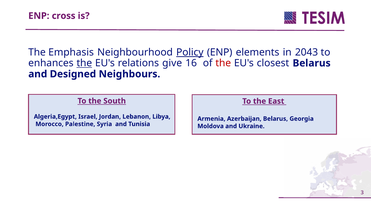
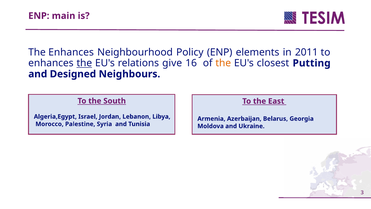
cross: cross -> main
The Emphasis: Emphasis -> Enhances
Policy underline: present -> none
2043: 2043 -> 2011
the at (223, 63) colour: red -> orange
closest Belarus: Belarus -> Putting
